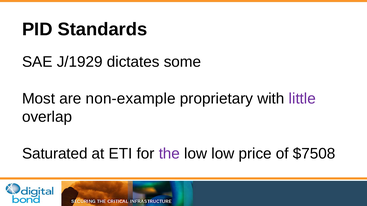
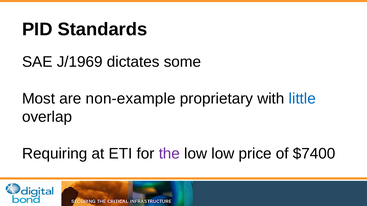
J/1929: J/1929 -> J/1969
little colour: purple -> blue
Saturated: Saturated -> Requiring
$7508: $7508 -> $7400
